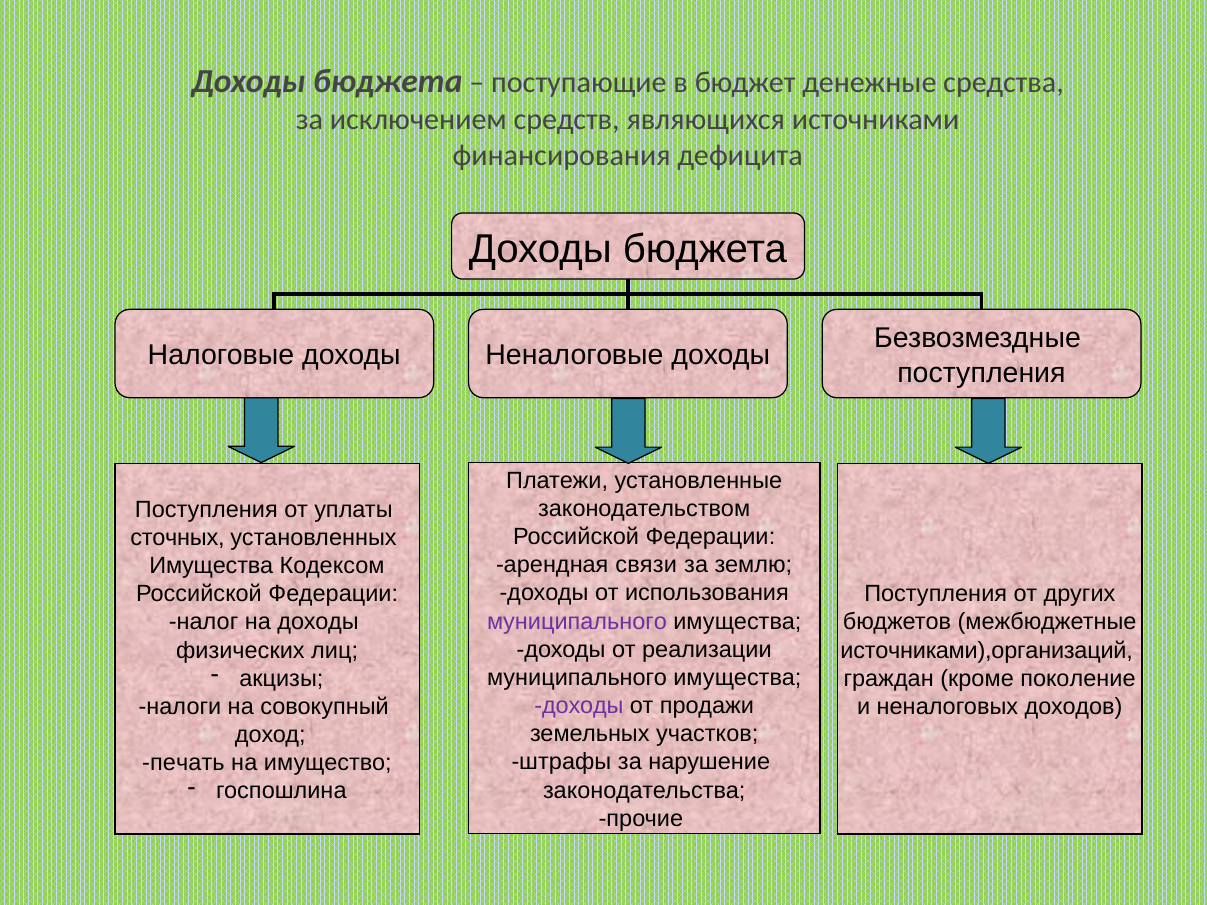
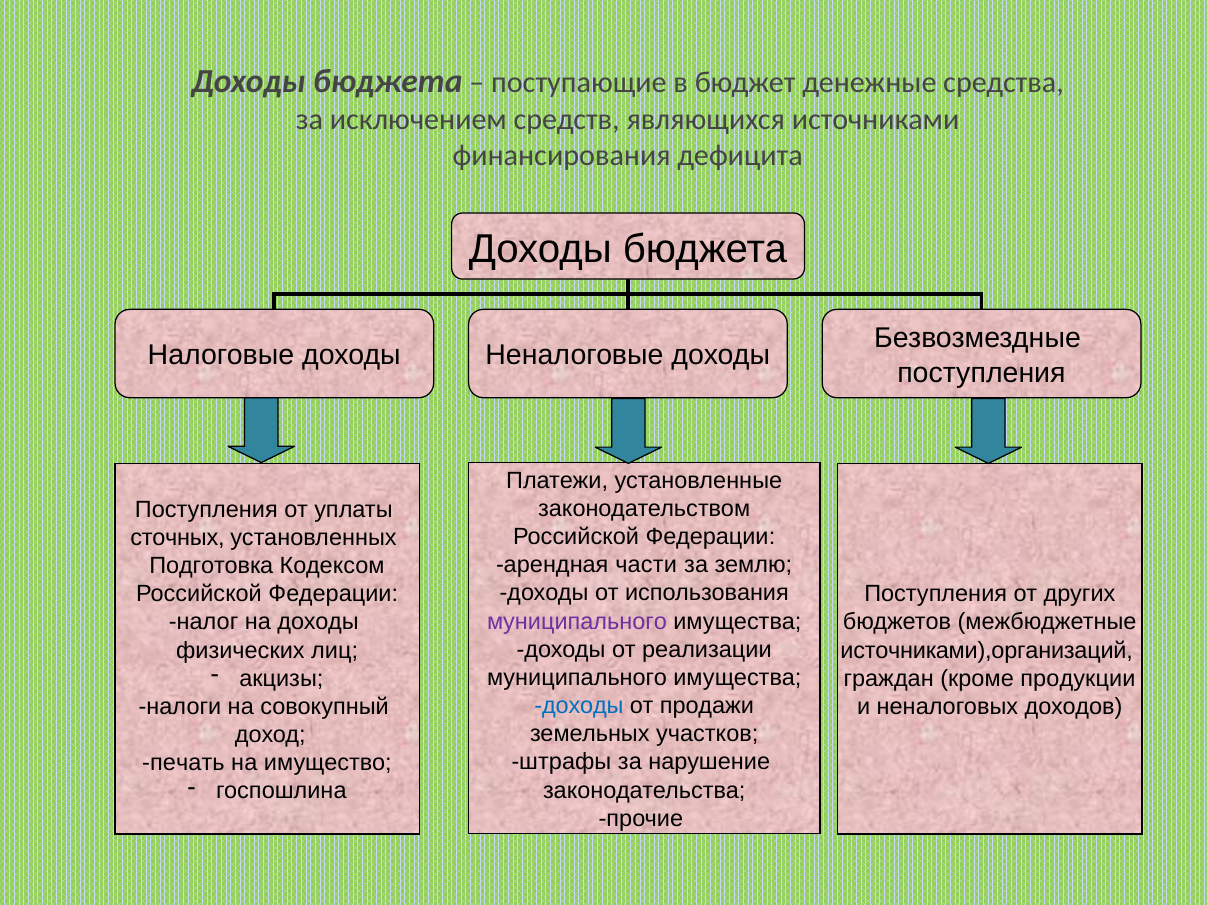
связи: связи -> части
Имущества at (211, 566): Имущества -> Подготовка
поколение: поколение -> продукции
доходы at (579, 706) colour: purple -> blue
